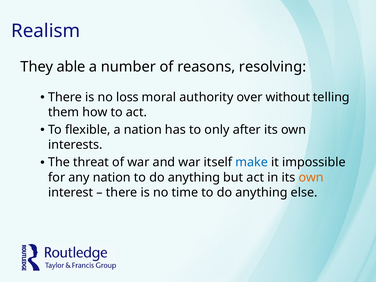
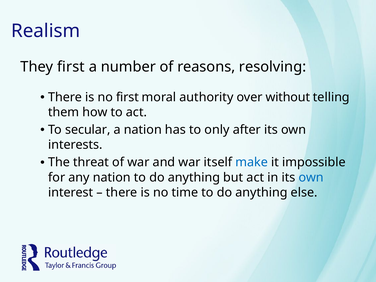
They able: able -> first
no loss: loss -> first
flexible: flexible -> secular
own at (311, 177) colour: orange -> blue
